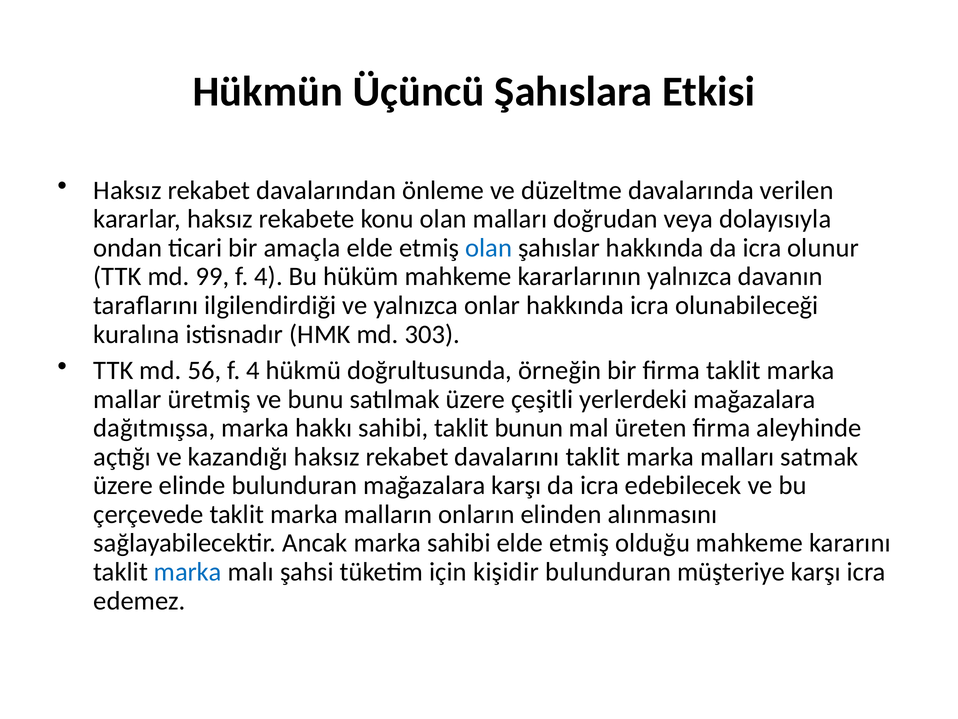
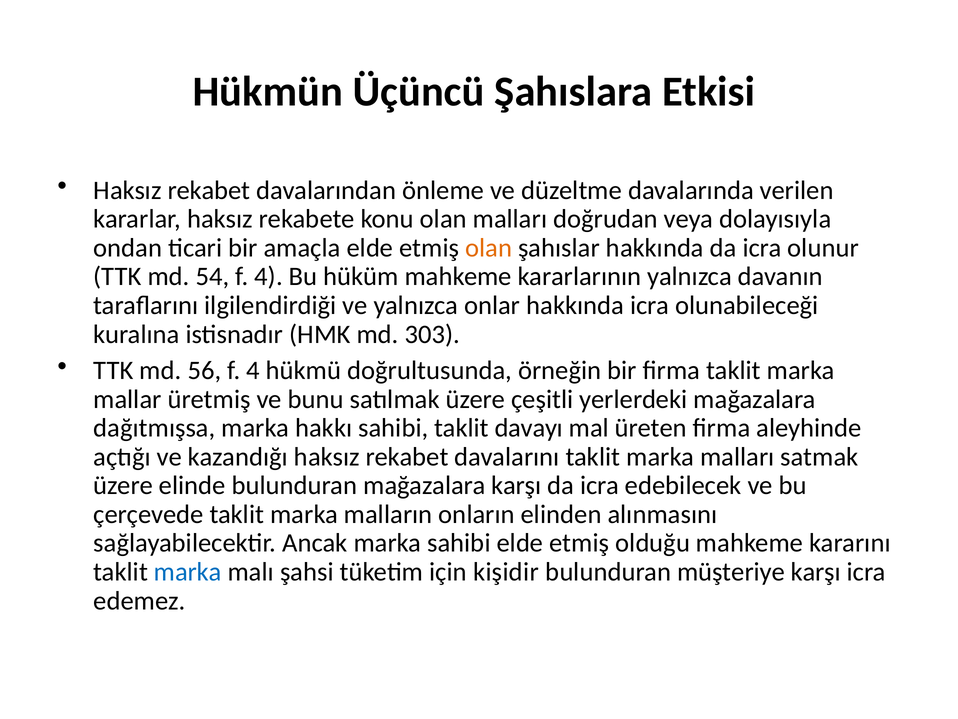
olan at (489, 248) colour: blue -> orange
99: 99 -> 54
bunun: bunun -> davayı
